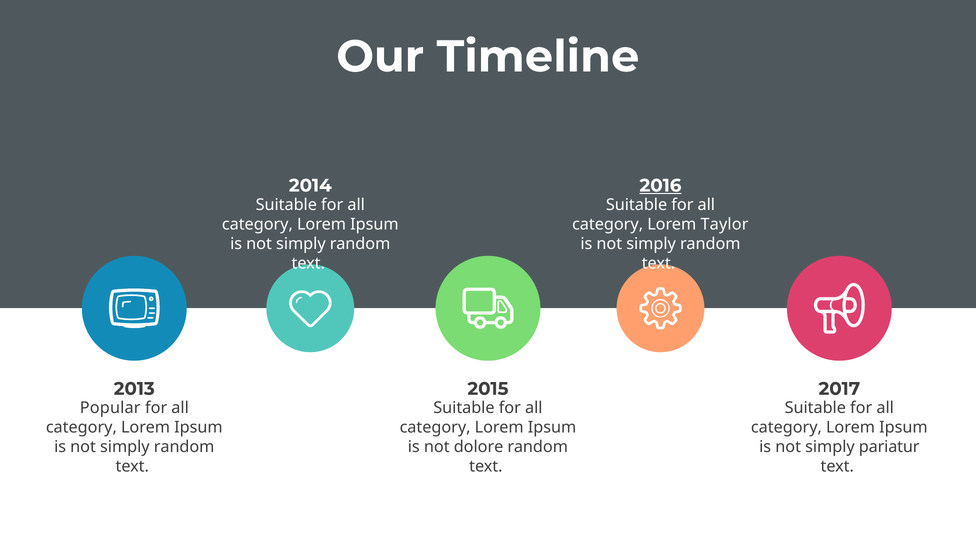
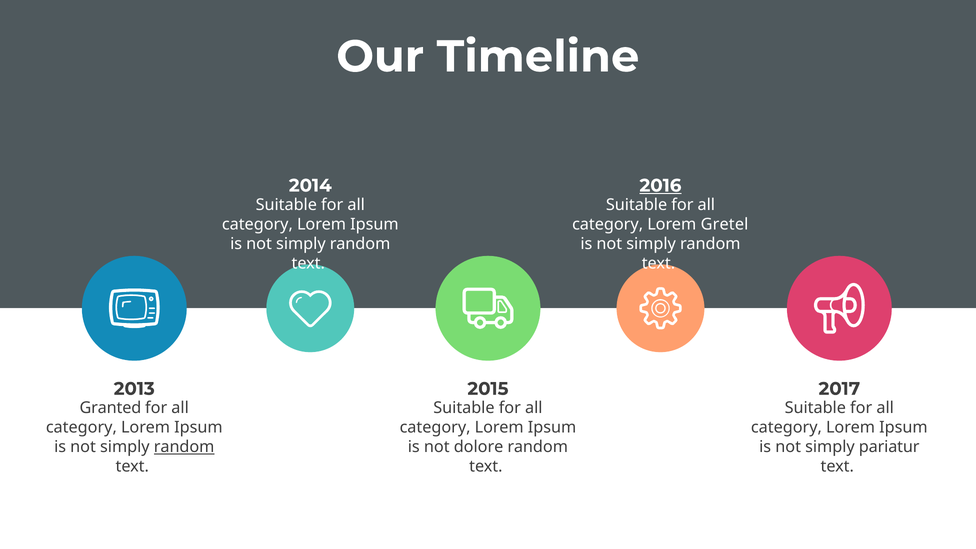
Taylor: Taylor -> Gretel
Popular: Popular -> Granted
random at (184, 447) underline: none -> present
